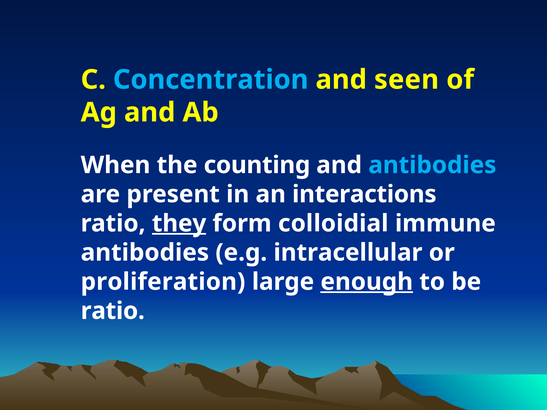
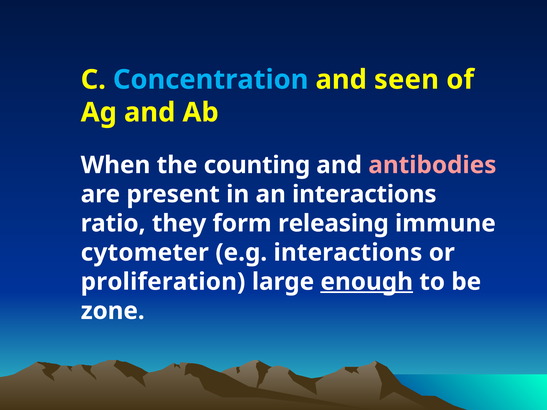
antibodies at (432, 165) colour: light blue -> pink
they underline: present -> none
colloidial: colloidial -> releasing
antibodies at (145, 253): antibodies -> cytometer
e.g intracellular: intracellular -> interactions
ratio at (113, 311): ratio -> zone
